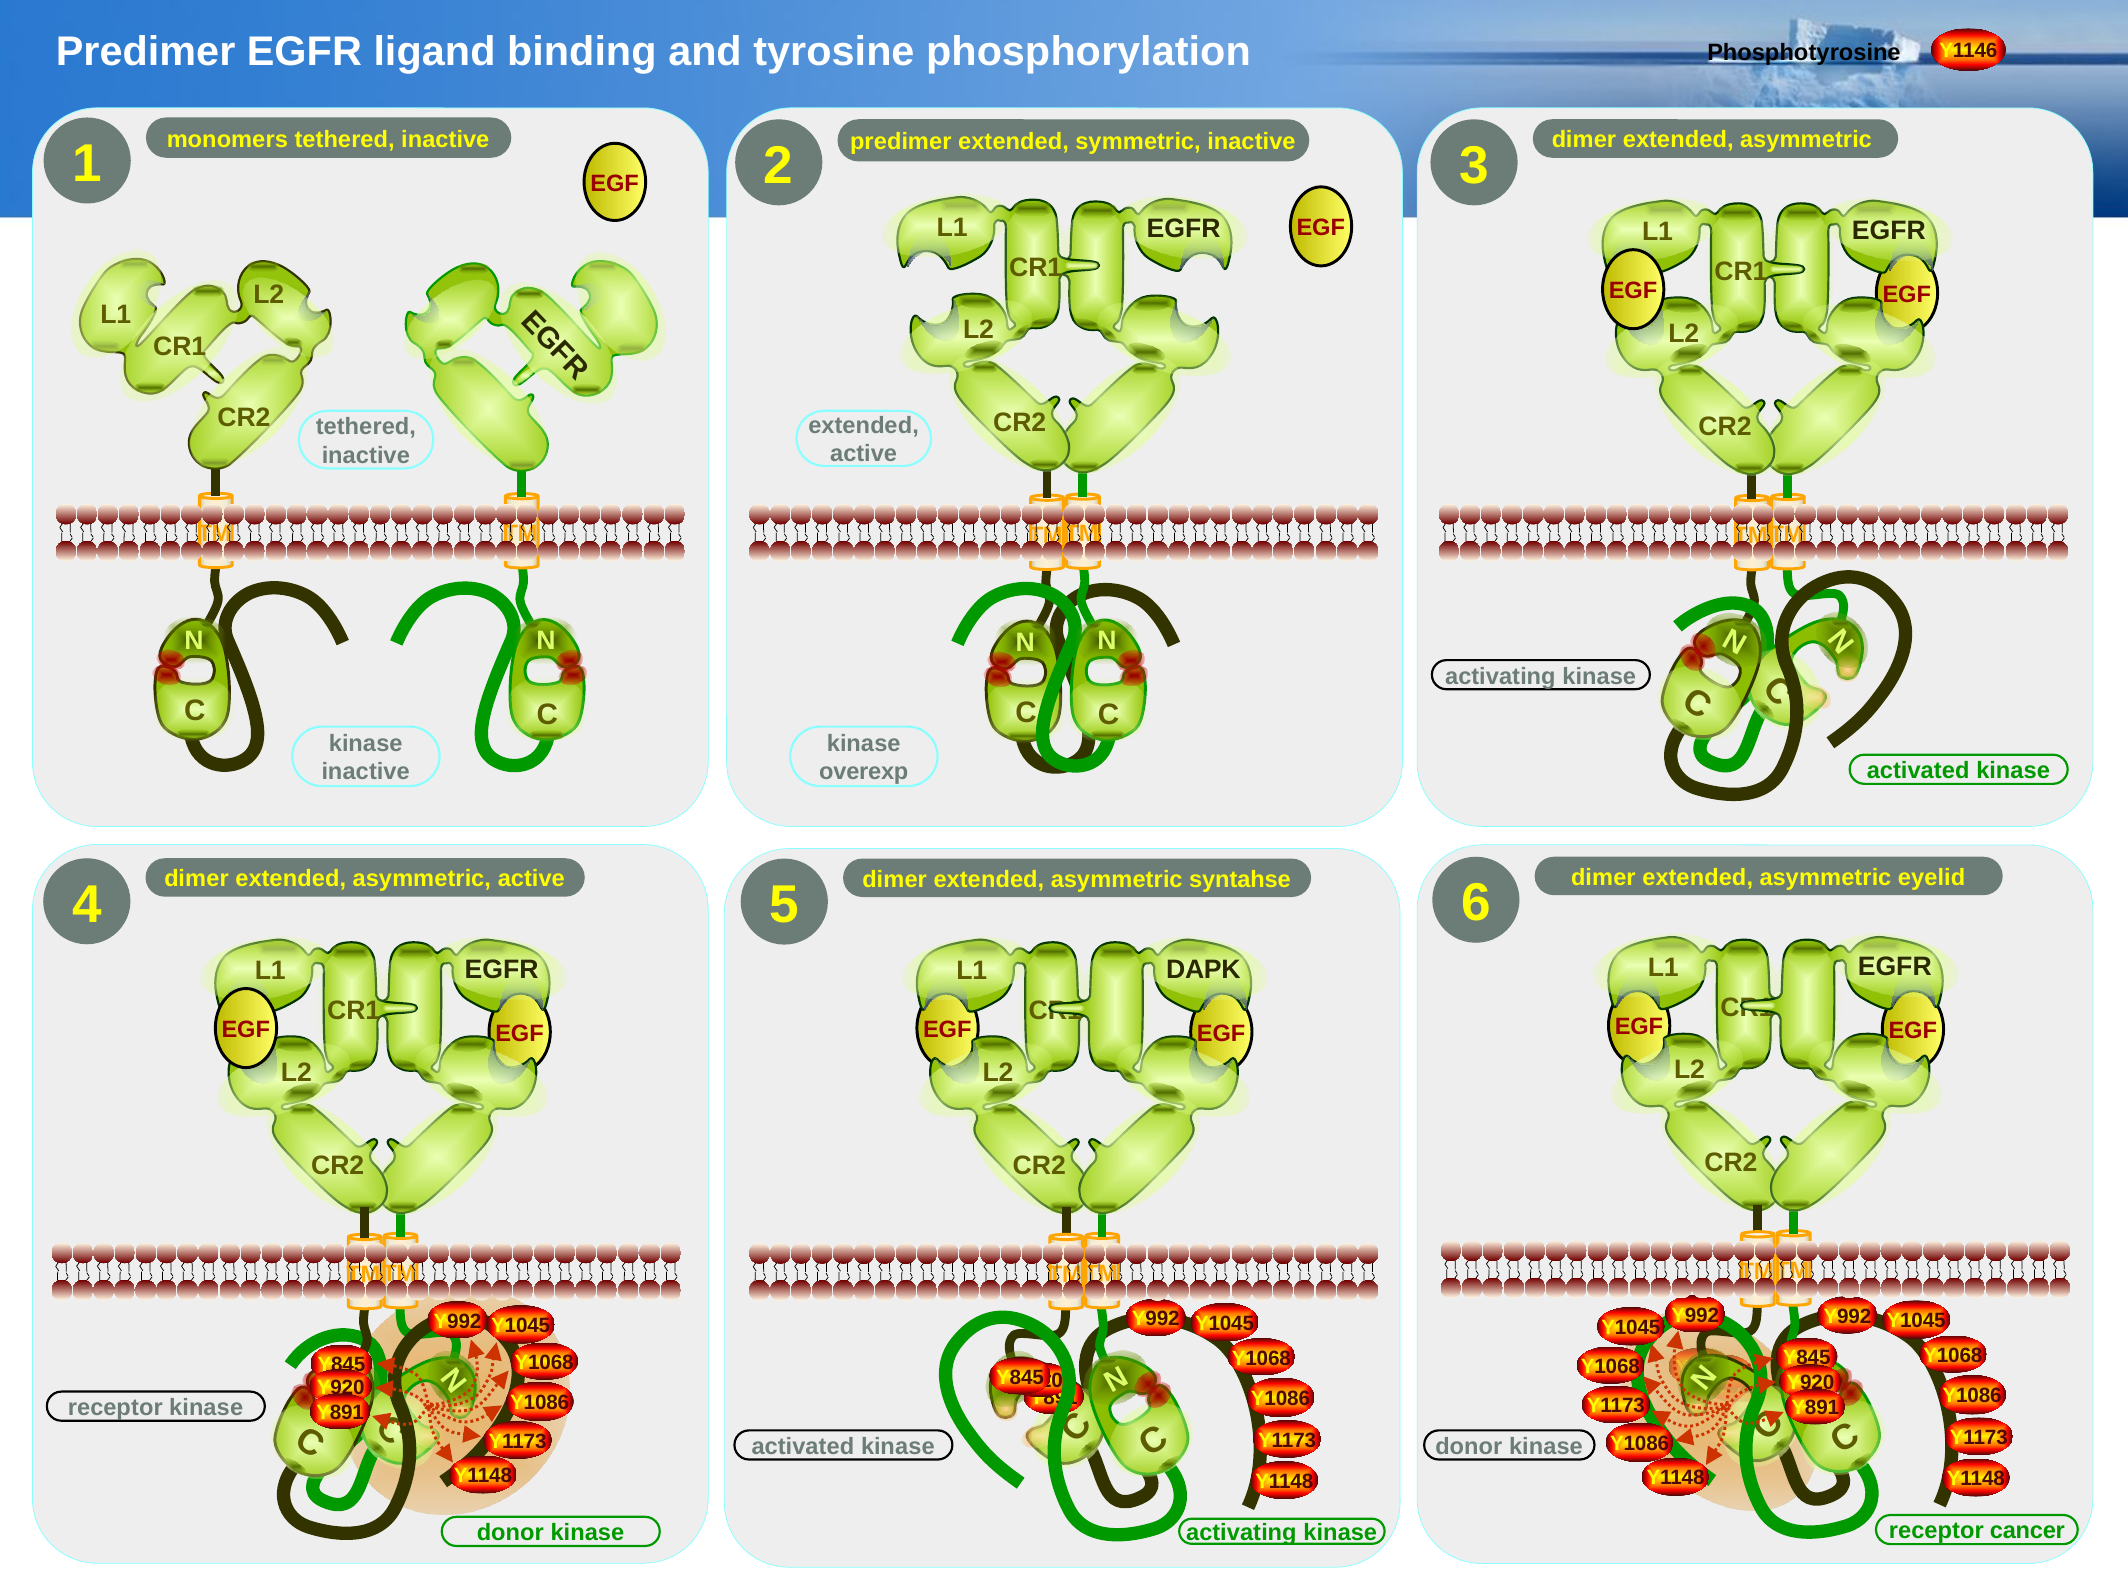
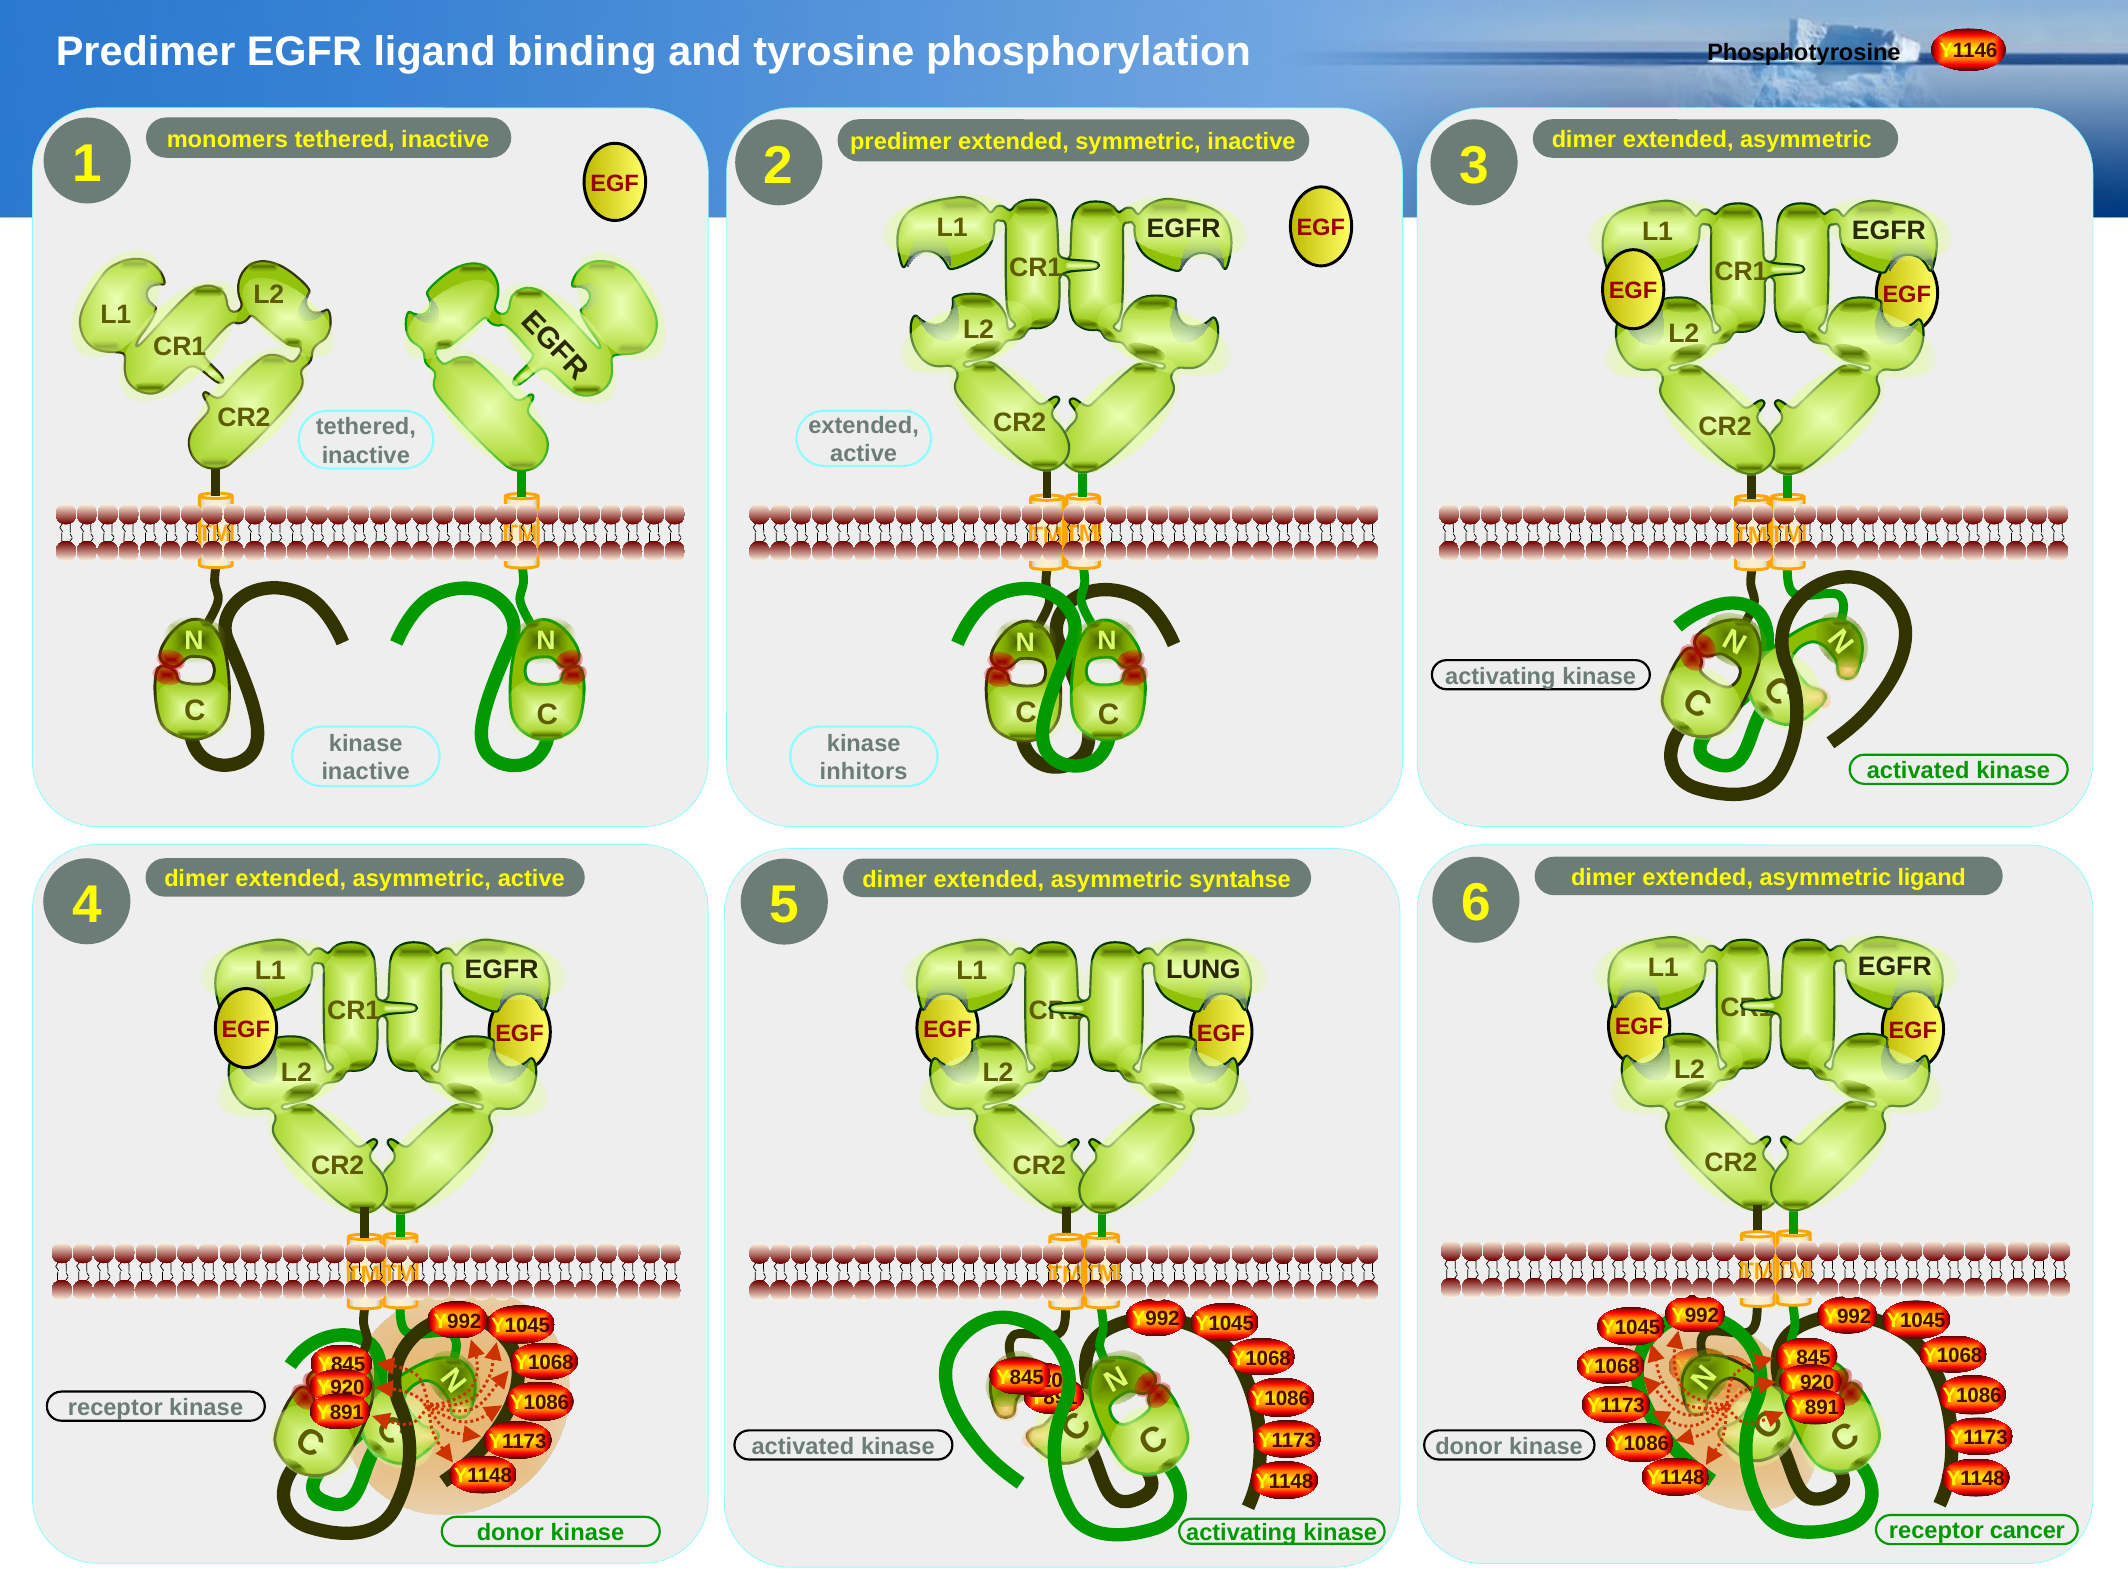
overexp: overexp -> inhitors
asymmetric eyelid: eyelid -> ligand
DAPK: DAPK -> LUNG
